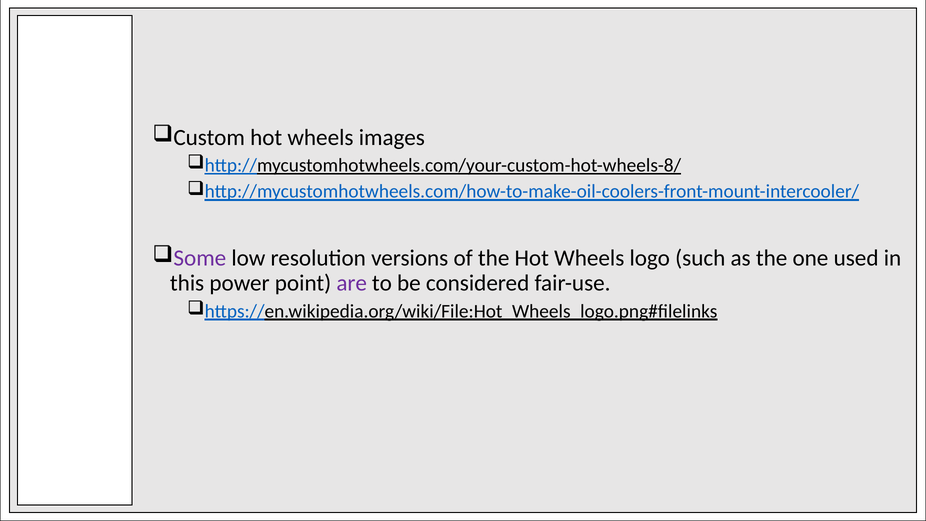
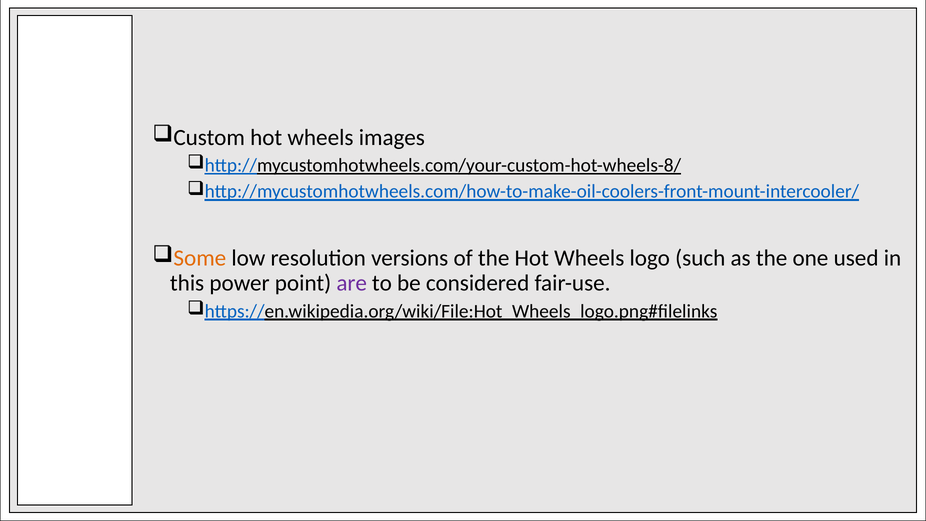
Some colour: purple -> orange
